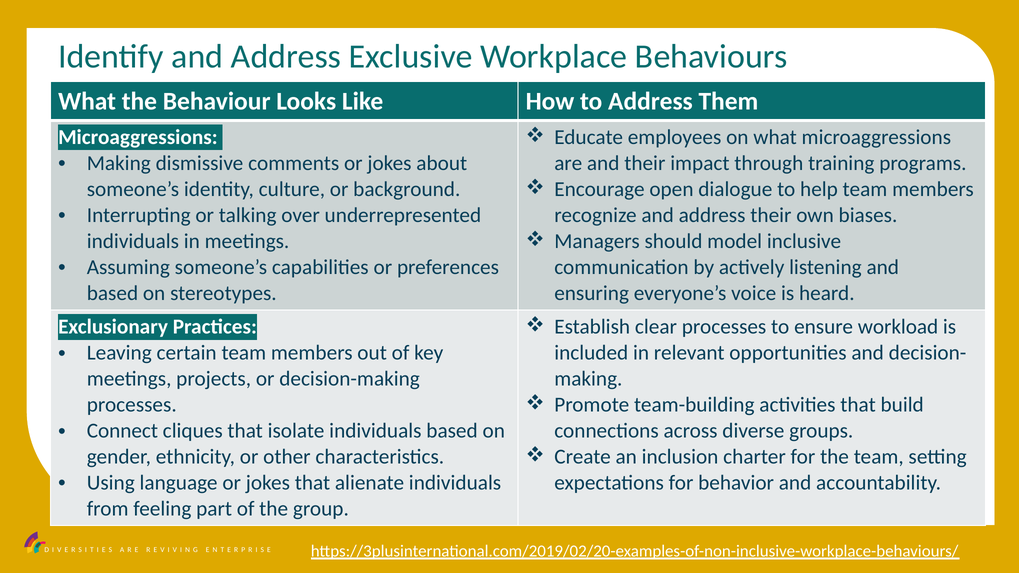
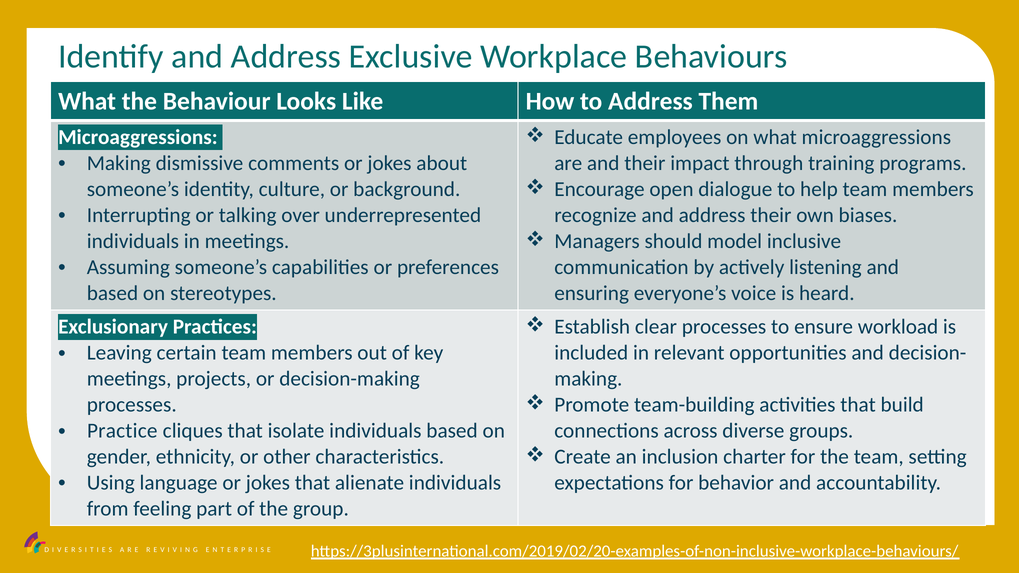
Connect: Connect -> Practice
